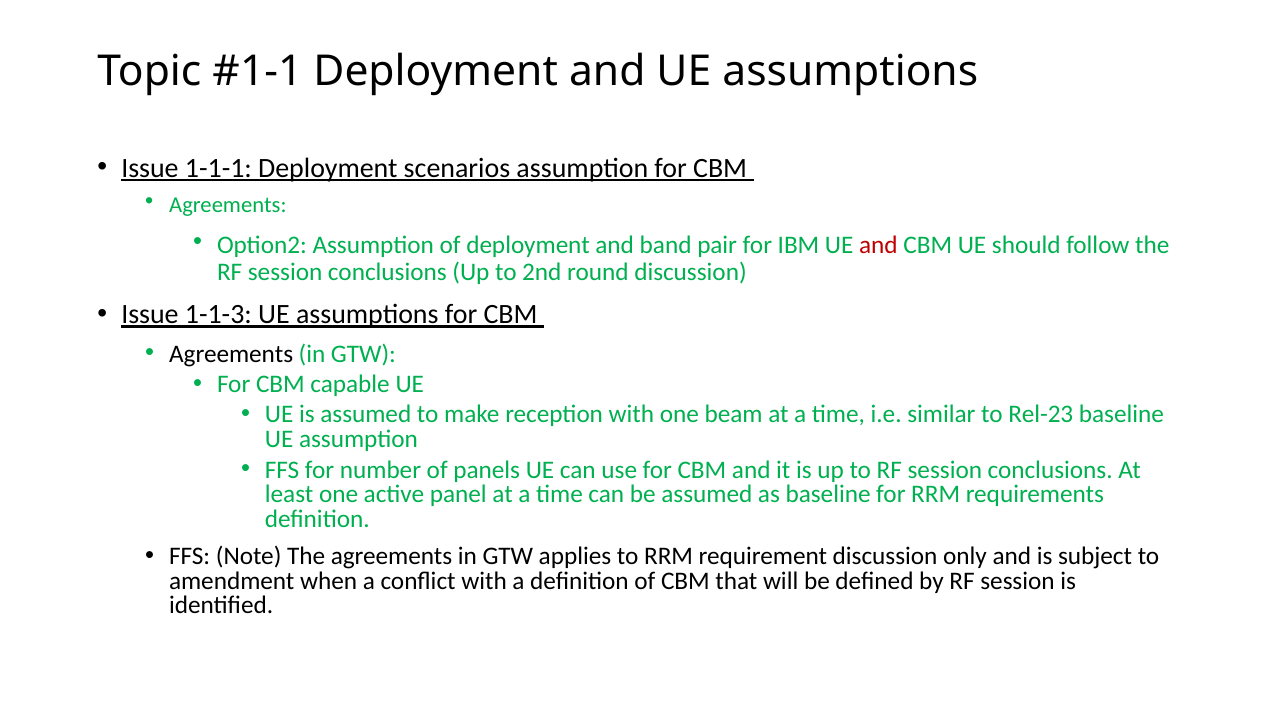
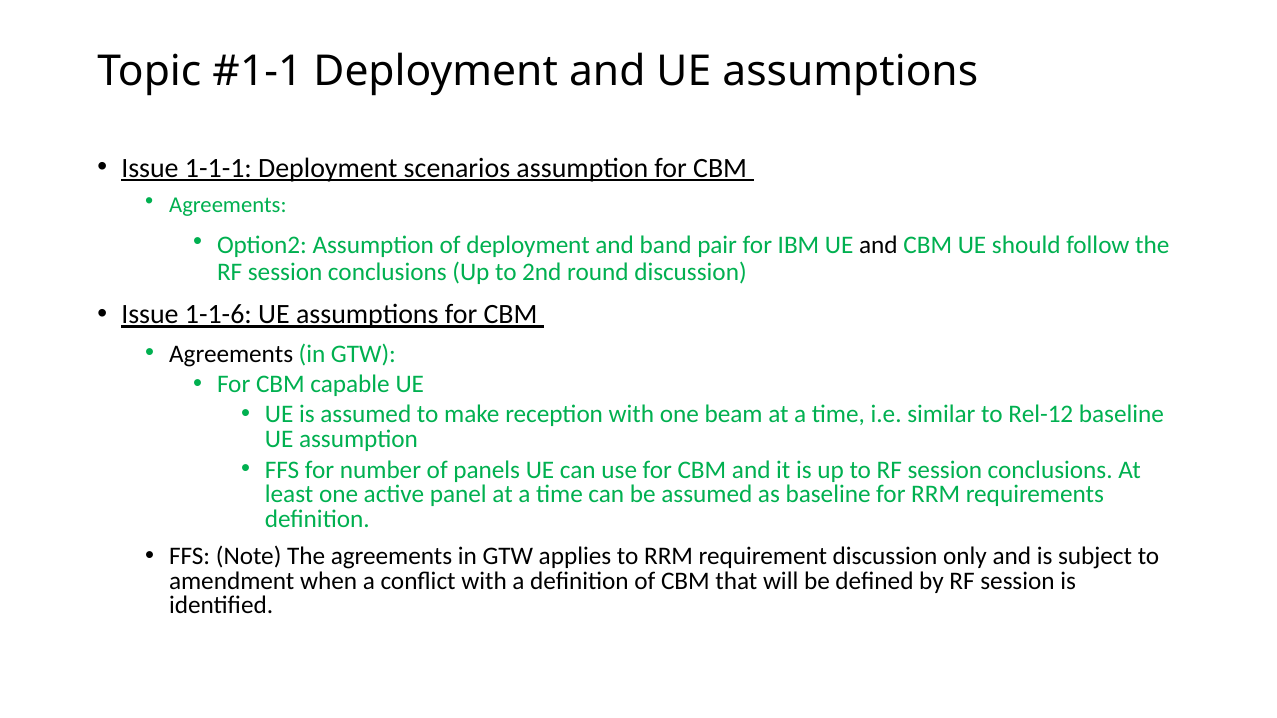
and at (878, 245) colour: red -> black
1-1-3: 1-1-3 -> 1-1-6
Rel-23: Rel-23 -> Rel-12
